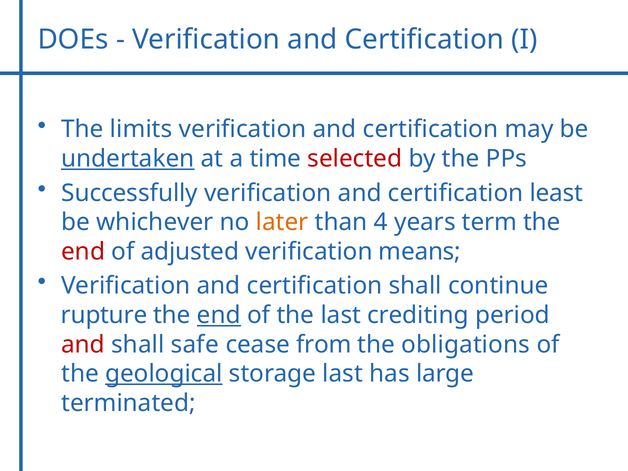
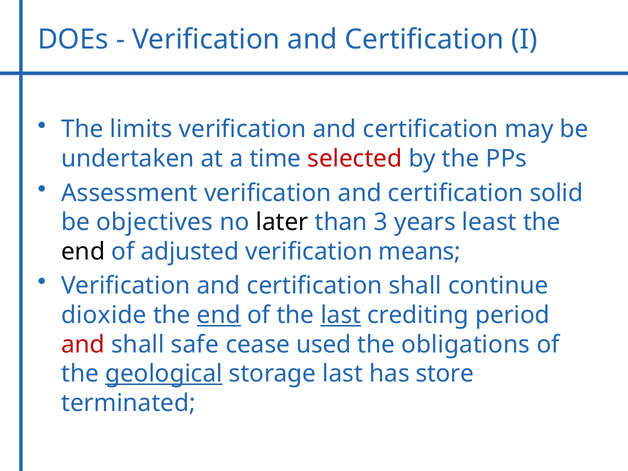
undertaken underline: present -> none
Successfully: Successfully -> Assessment
least: least -> solid
whichever: whichever -> objectives
later colour: orange -> black
4: 4 -> 3
term: term -> least
end at (83, 252) colour: red -> black
rupture: rupture -> dioxide
last at (341, 315) underline: none -> present
from: from -> used
large: large -> store
